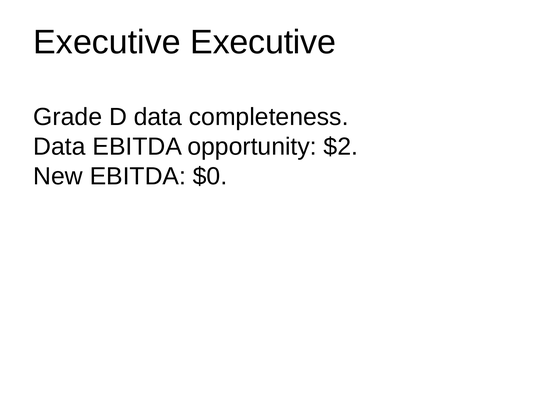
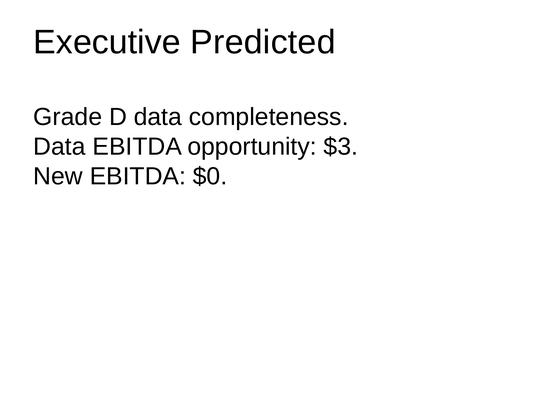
Executive Executive: Executive -> Predicted
$2: $2 -> $3
